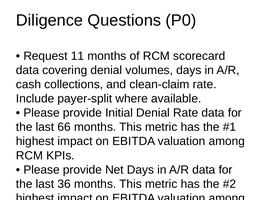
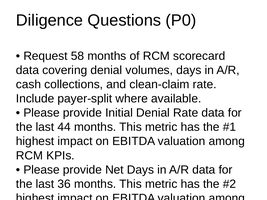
11: 11 -> 58
66: 66 -> 44
